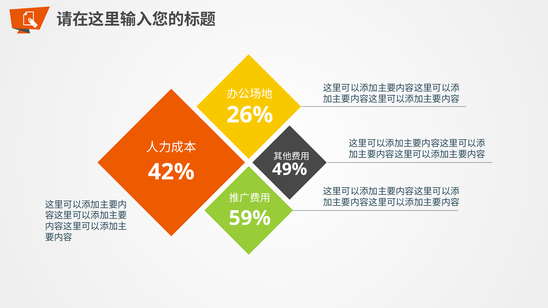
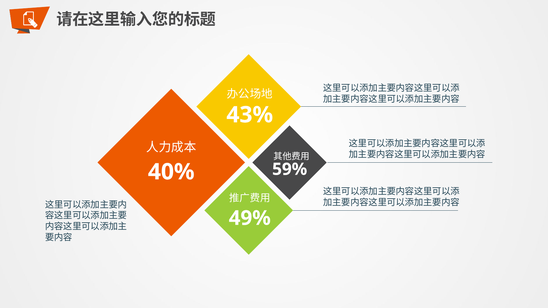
26%: 26% -> 43%
49%: 49% -> 59%
42%: 42% -> 40%
59%: 59% -> 49%
